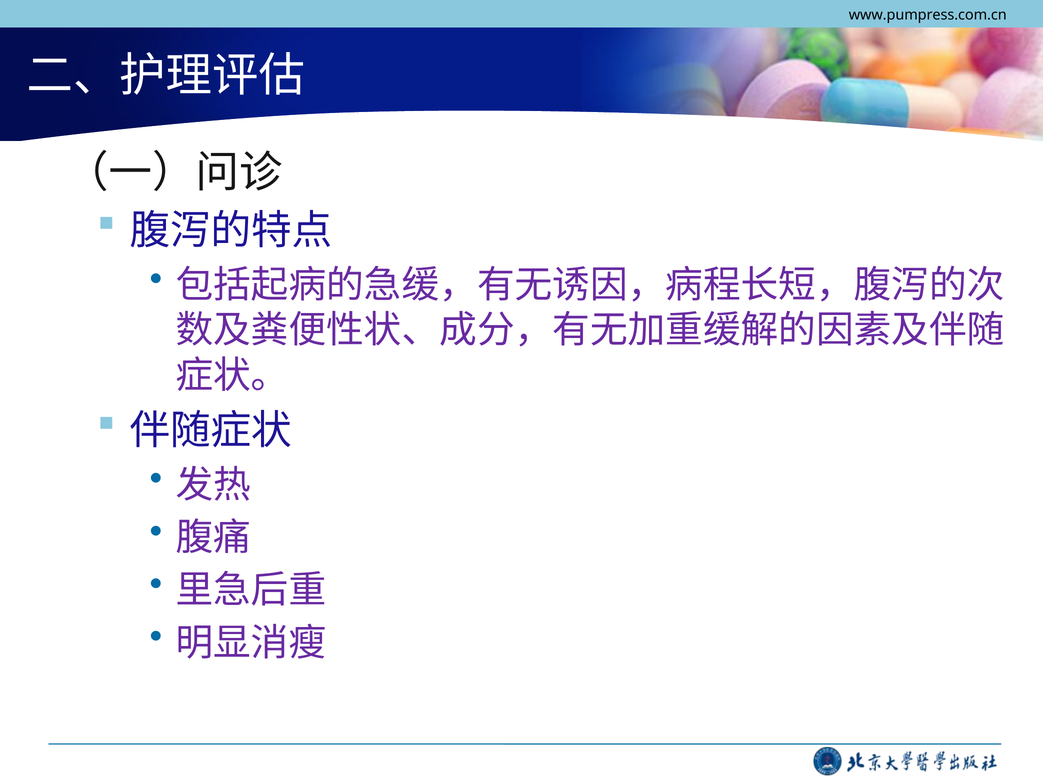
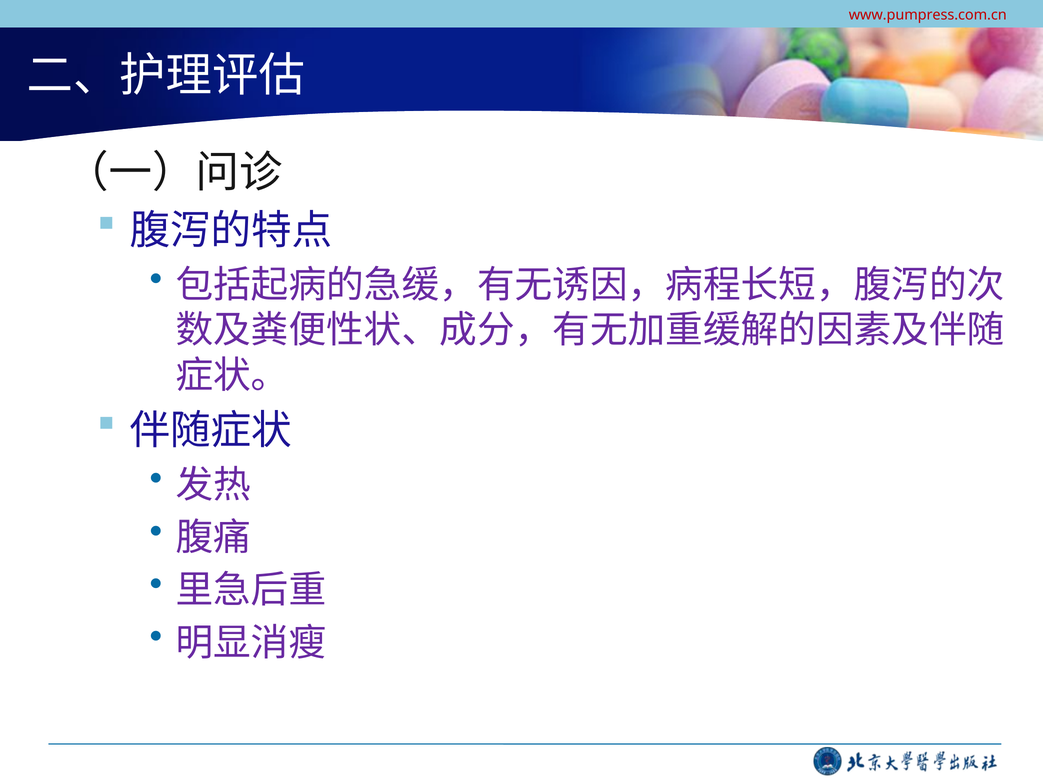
www.pumpress.com.cn colour: black -> red
